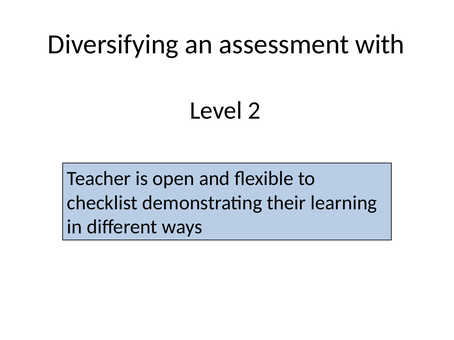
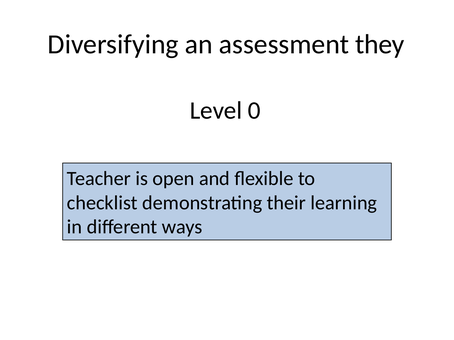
with: with -> they
2: 2 -> 0
